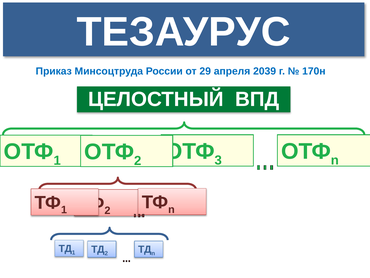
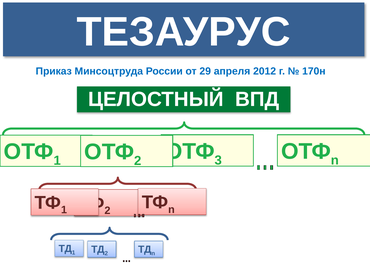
2039: 2039 -> 2012
